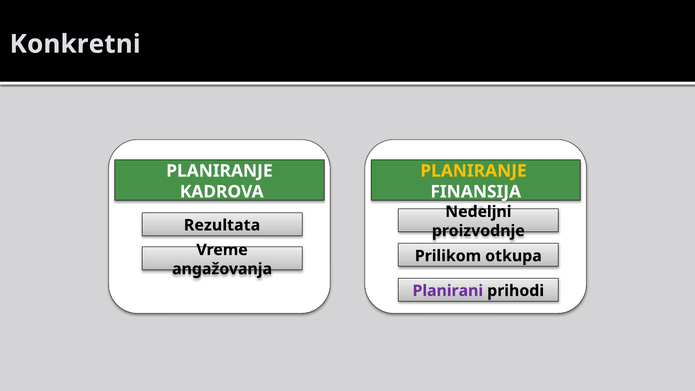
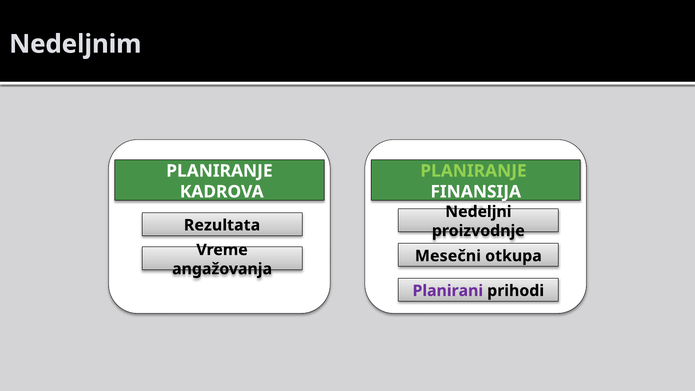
Konkretni: Konkretni -> Nedeljnim
PLANIRANJE at (473, 171) colour: yellow -> light green
Prilikom: Prilikom -> Mesečni
